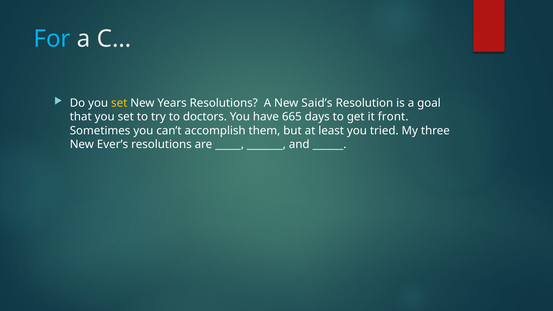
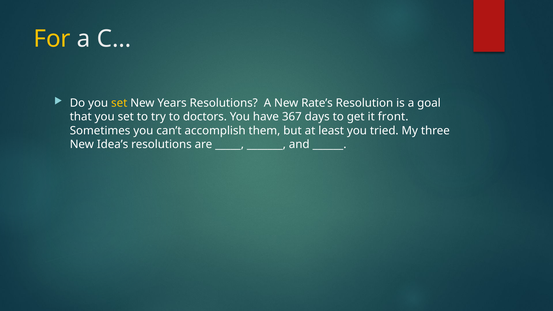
For colour: light blue -> yellow
Said’s: Said’s -> Rate’s
665: 665 -> 367
Ever’s: Ever’s -> Idea’s
